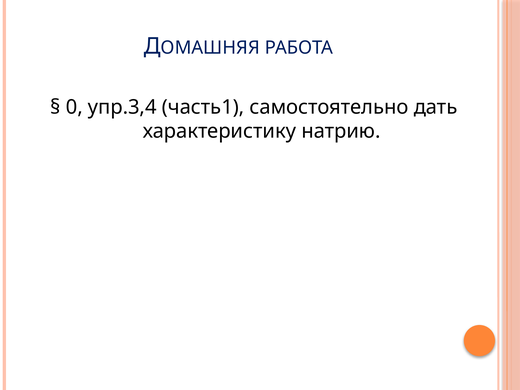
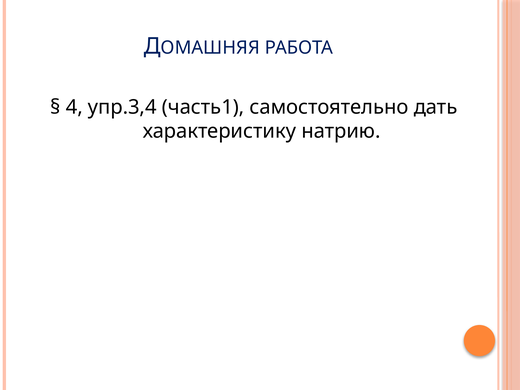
0: 0 -> 4
